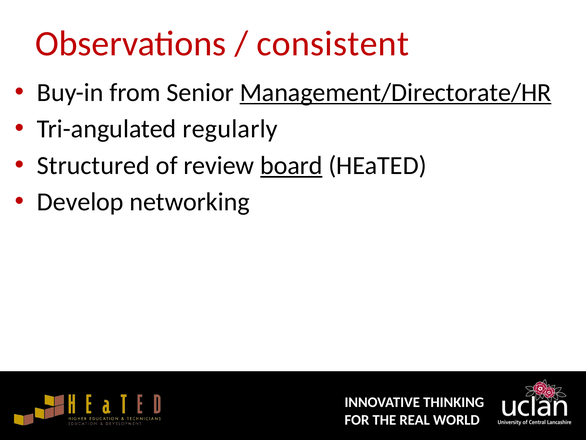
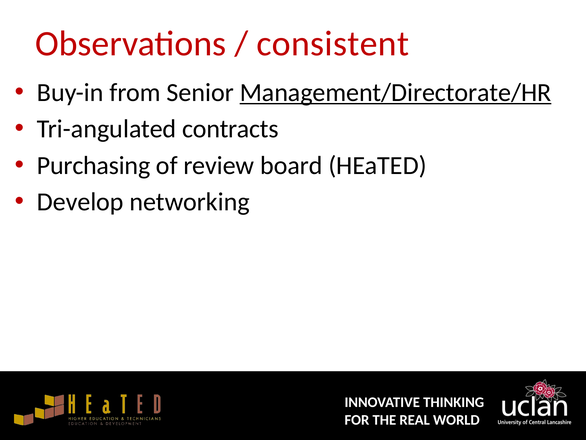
regularly: regularly -> contracts
Structured: Structured -> Purchasing
board underline: present -> none
